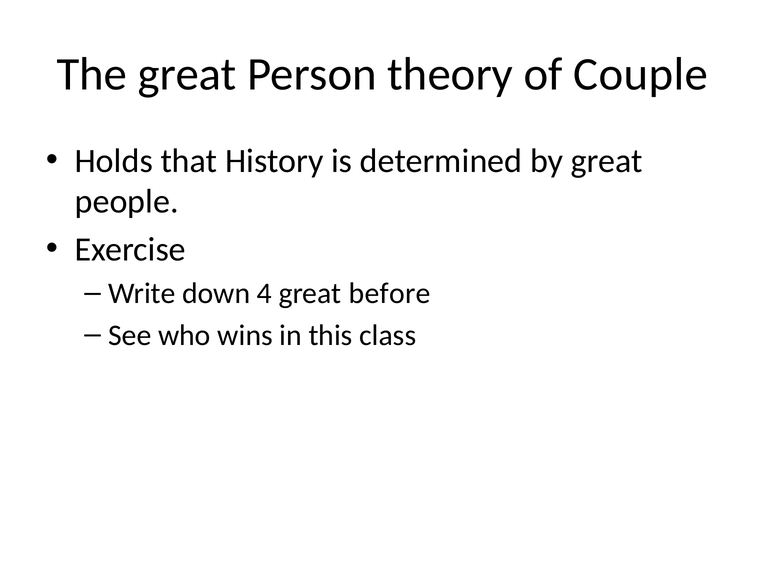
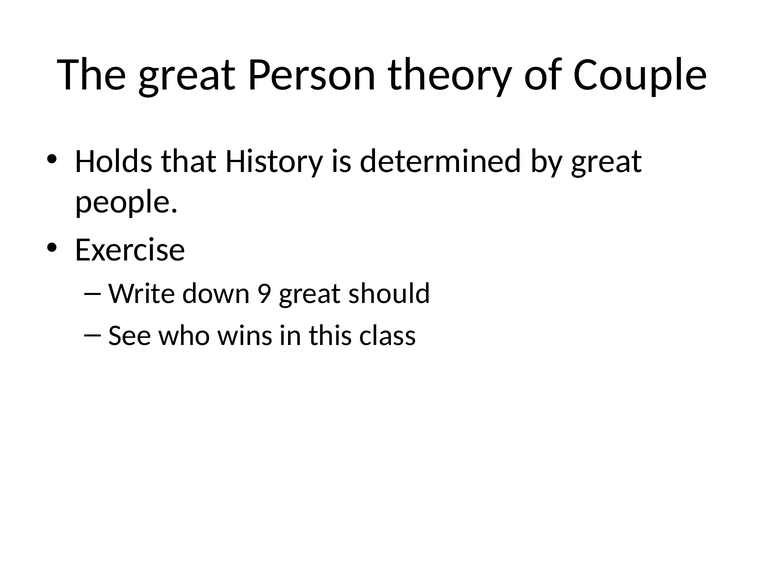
4: 4 -> 9
before: before -> should
